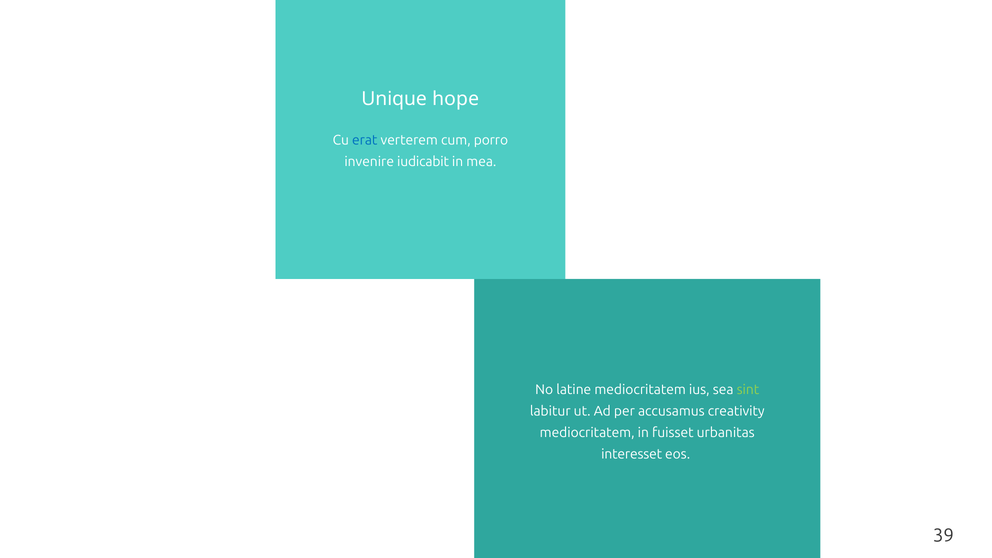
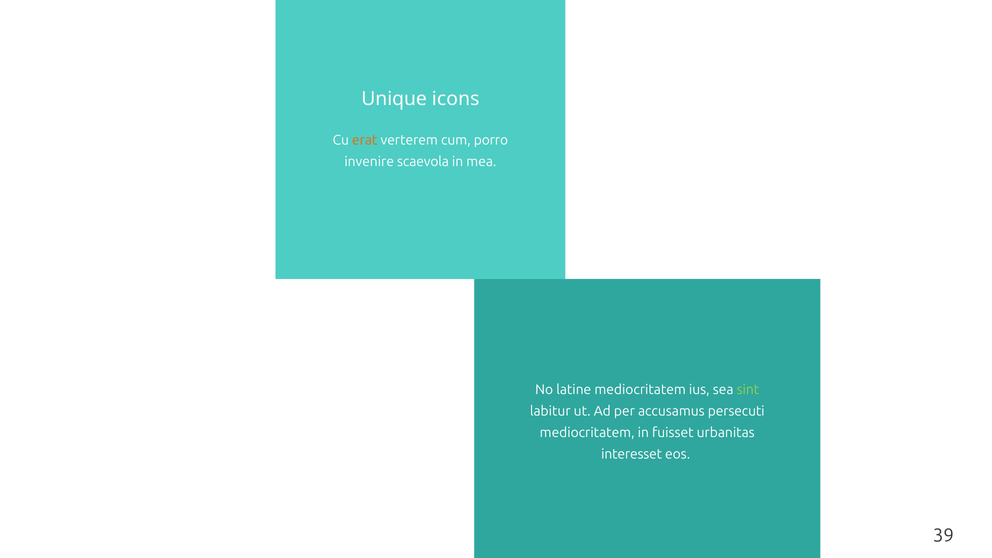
hope: hope -> icons
erat colour: blue -> orange
iudicabit: iudicabit -> scaevola
creativity: creativity -> persecuti
